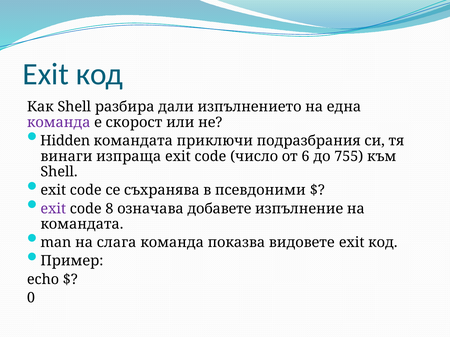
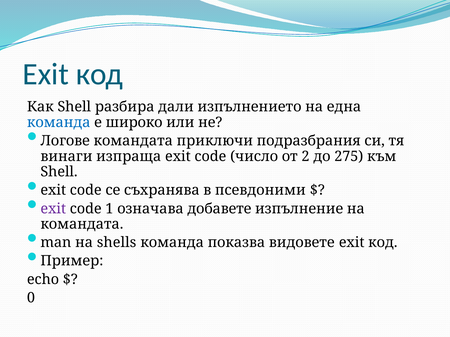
команда at (59, 123) colour: purple -> blue
скорост: скорост -> широко
Hidden: Hidden -> Логове
6: 6 -> 2
755: 755 -> 275
8: 8 -> 1
слага: слага -> shells
